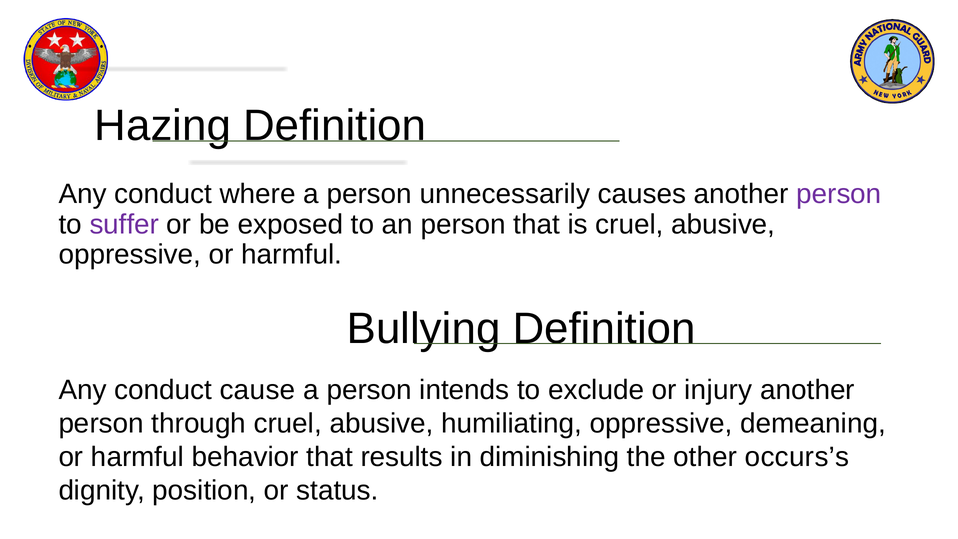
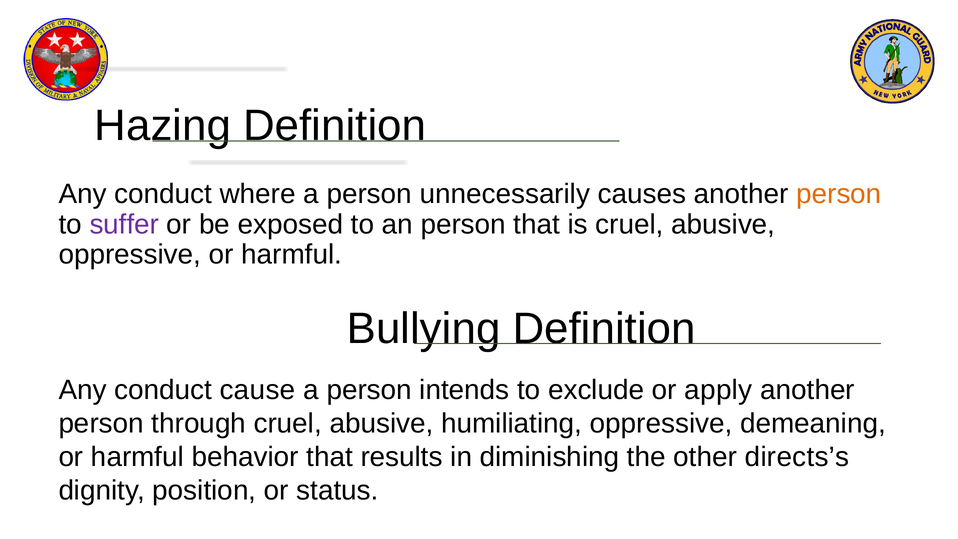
person at (839, 194) colour: purple -> orange
injury: injury -> apply
occurs’s: occurs’s -> directs’s
